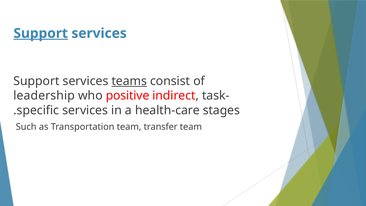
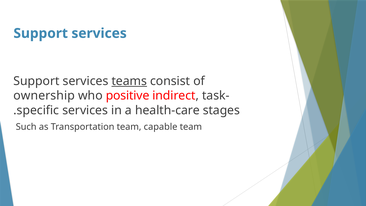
Support at (41, 33) underline: present -> none
leadership: leadership -> ownership
transfer: transfer -> capable
